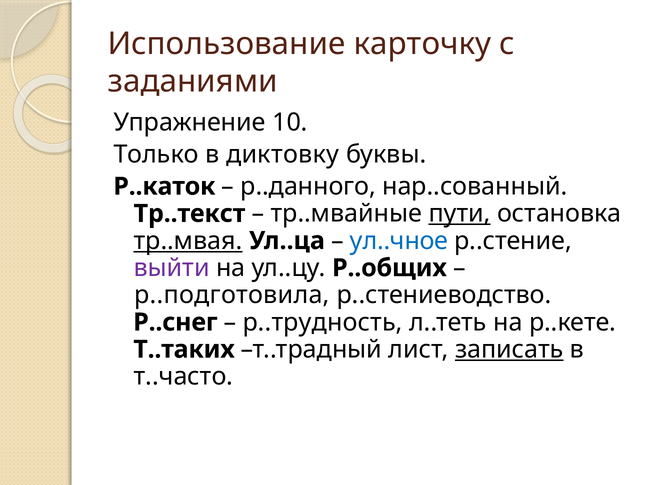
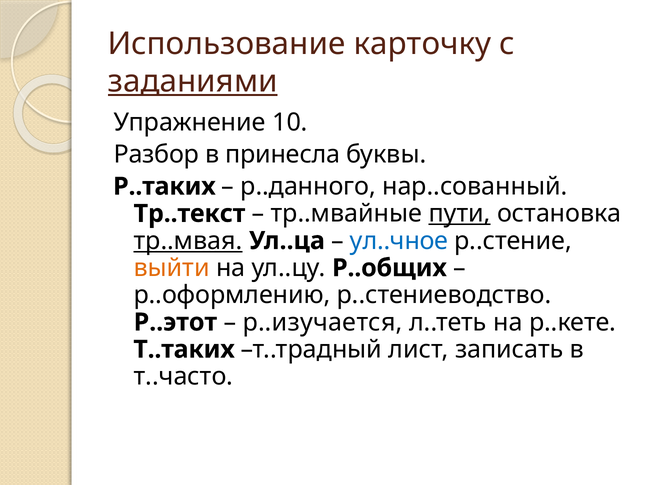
заданиями underline: none -> present
Только: Только -> Разбор
диктовку: диктовку -> принесла
Р..каток: Р..каток -> Р..таких
выйти colour: purple -> orange
р..подготовила: р..подготовила -> р..оформлению
Р..снег: Р..снег -> Р..этот
р..трудность: р..трудность -> р..изучается
записать underline: present -> none
